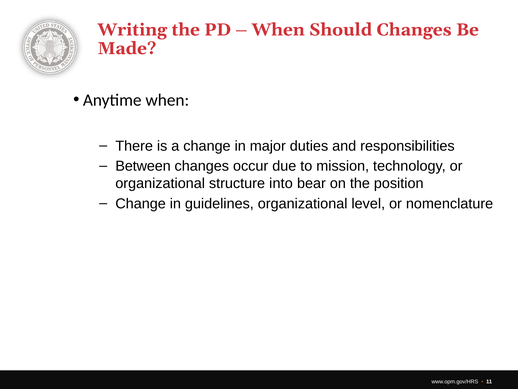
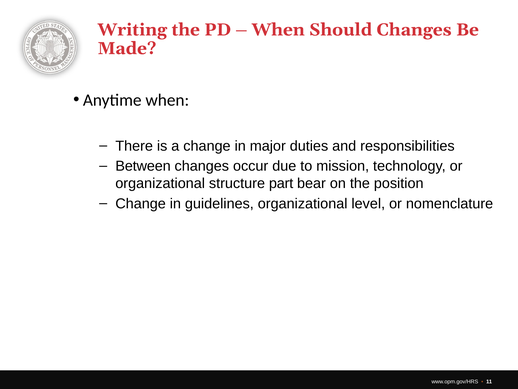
into: into -> part
